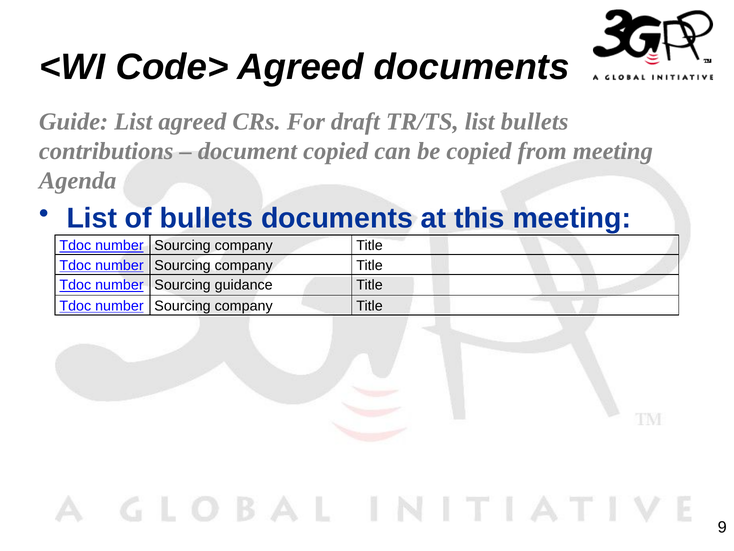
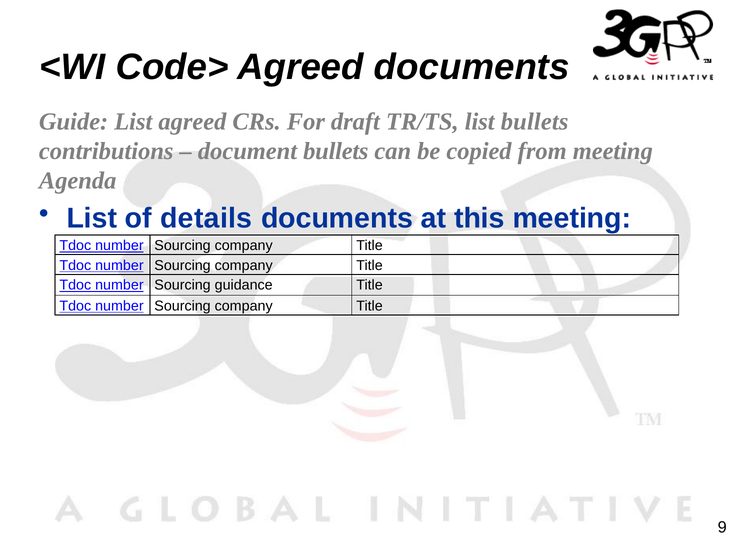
document copied: copied -> bullets
of bullets: bullets -> details
